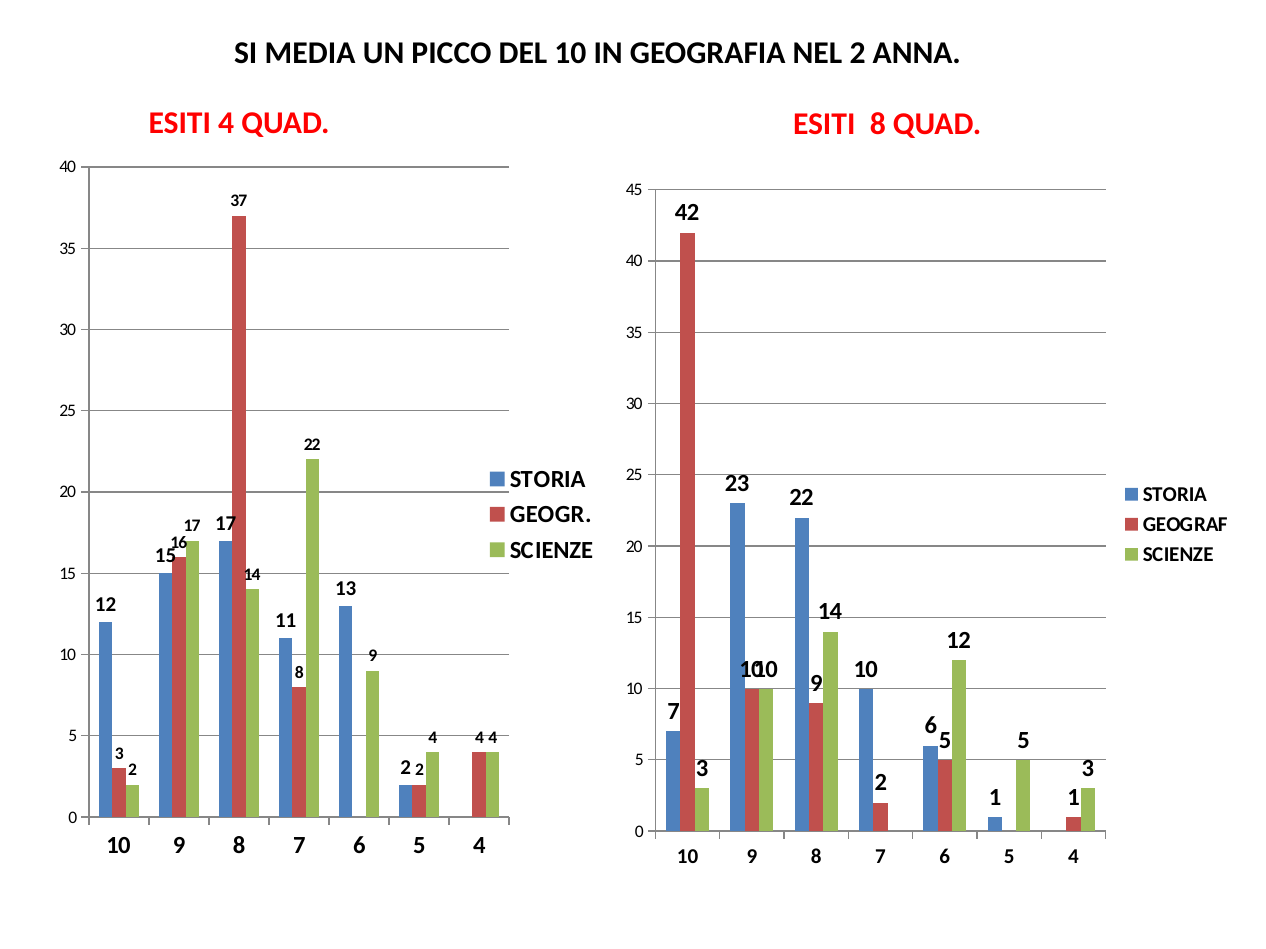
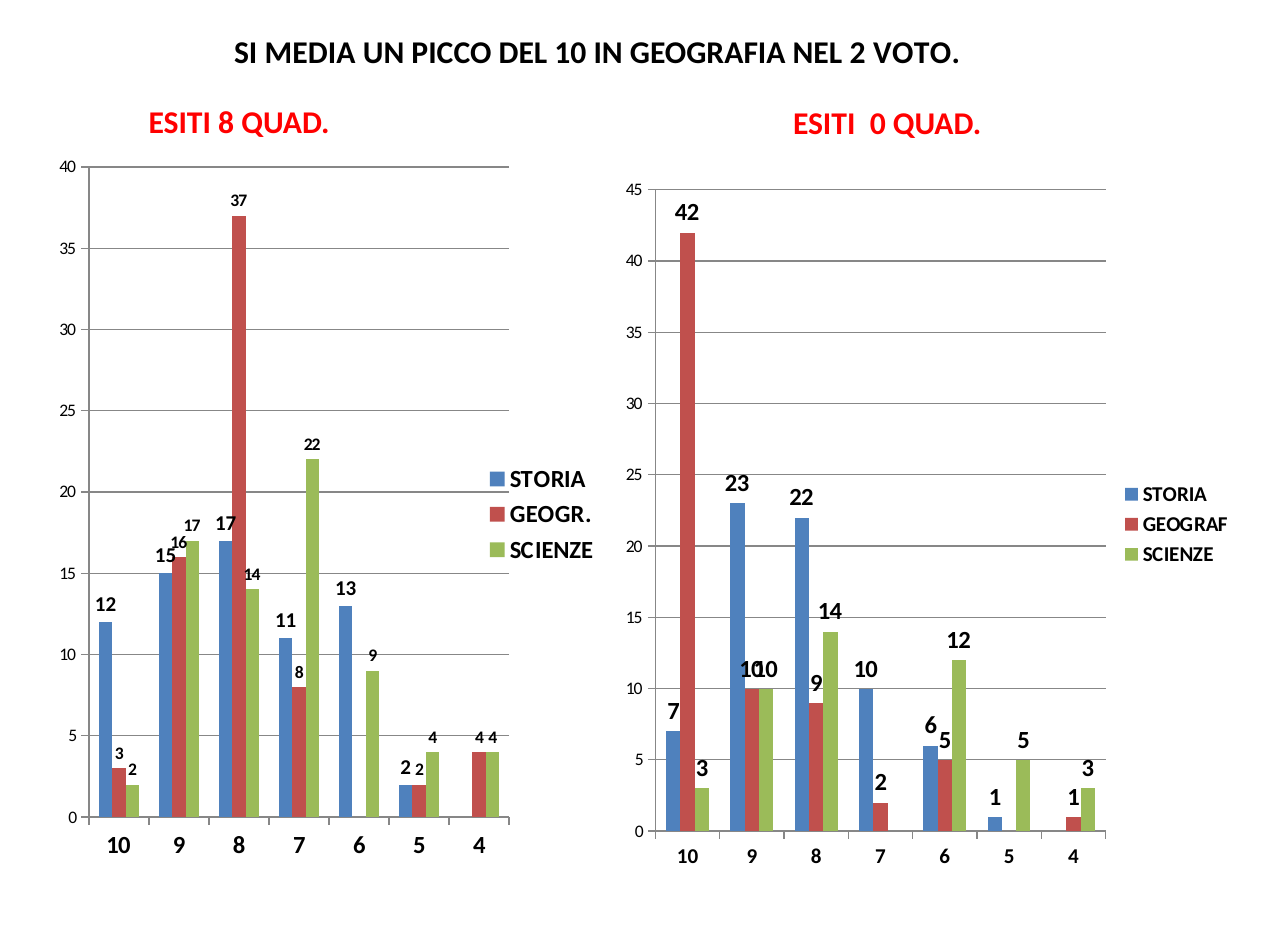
ANNA: ANNA -> VOTO
ESITI 4: 4 -> 8
ESITI 8: 8 -> 0
